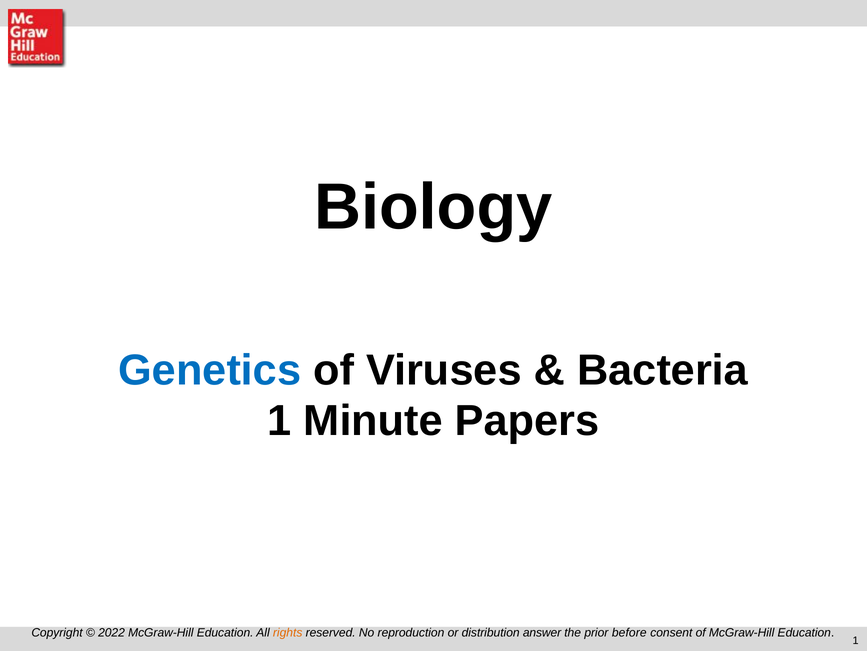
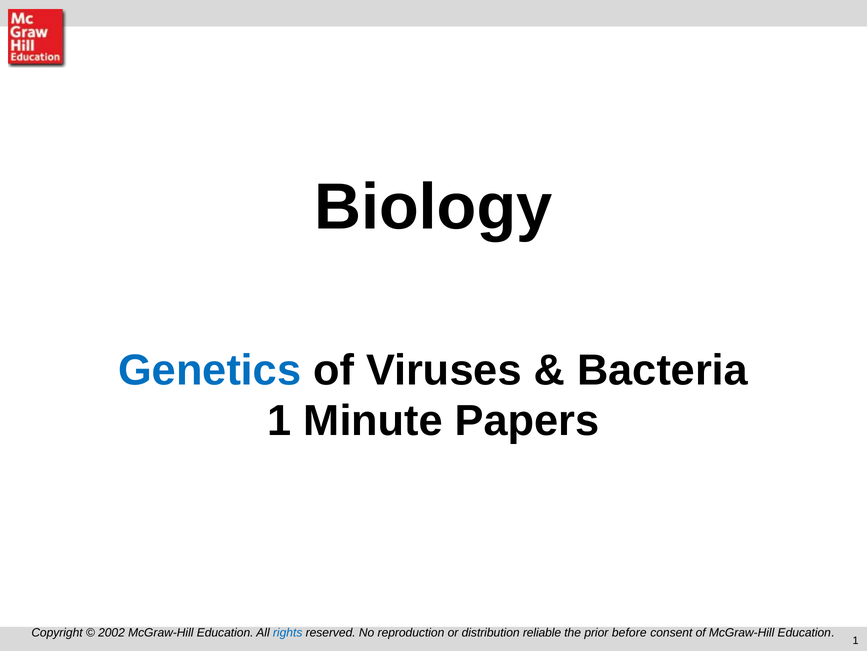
2022: 2022 -> 2002
rights colour: orange -> blue
answer: answer -> reliable
